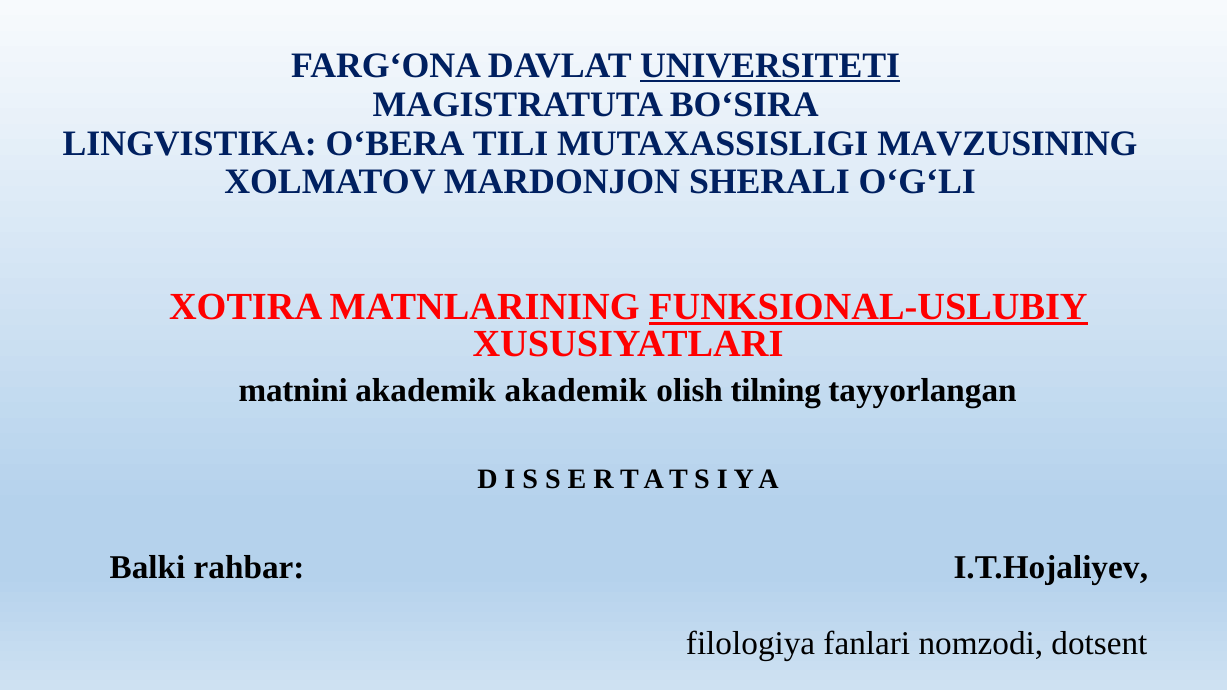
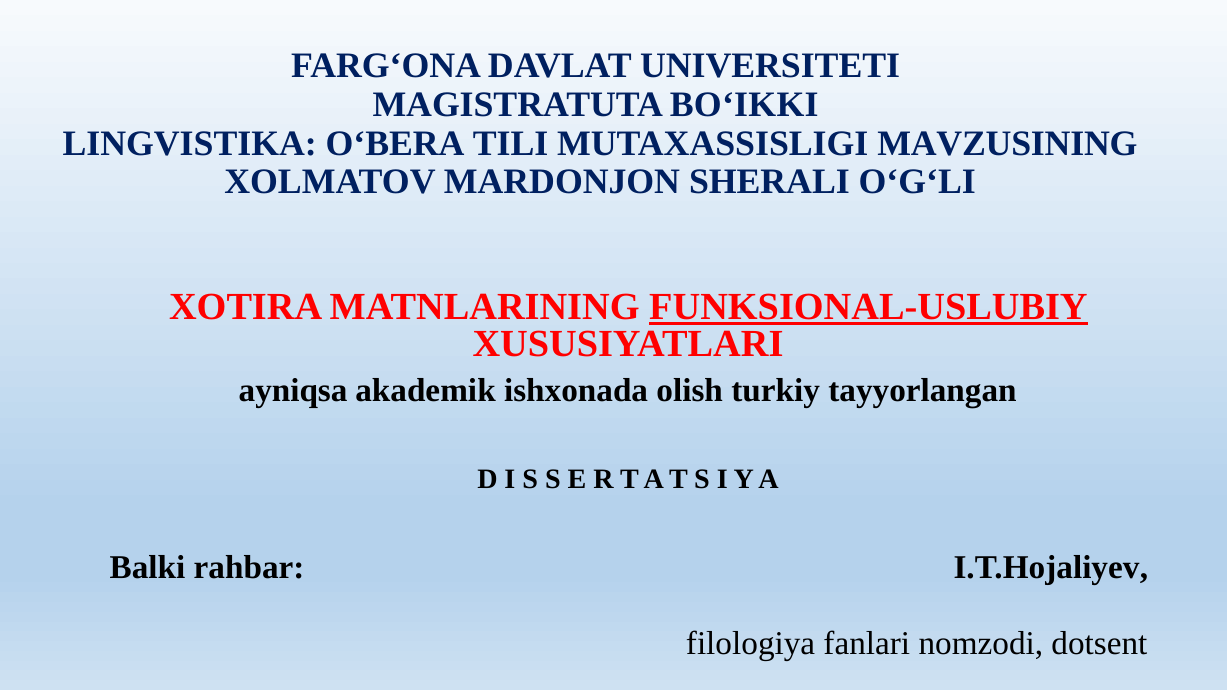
UNIVERSITETI underline: present -> none
BO‘SIRA: BO‘SIRA -> BO‘IKKI
matnini: matnini -> ayniqsa
akademik akademik: akademik -> ishxonada
tilning: tilning -> turkiy
